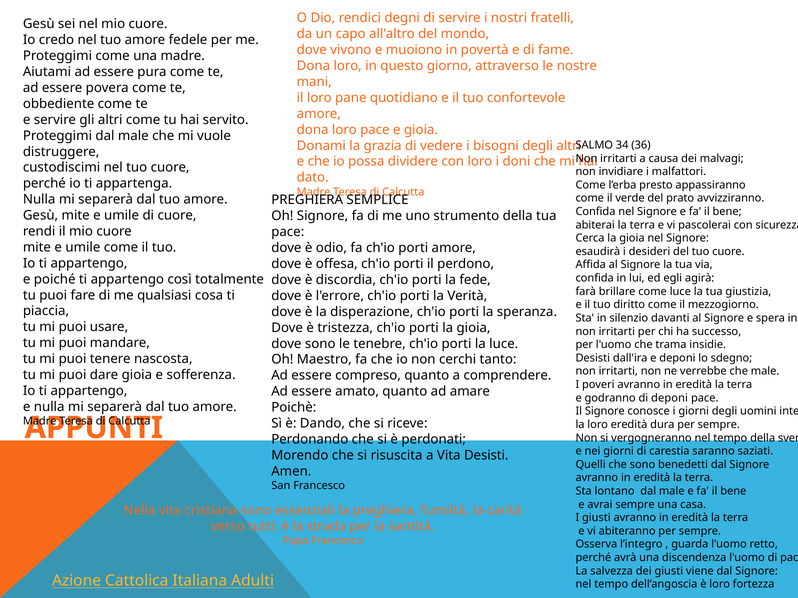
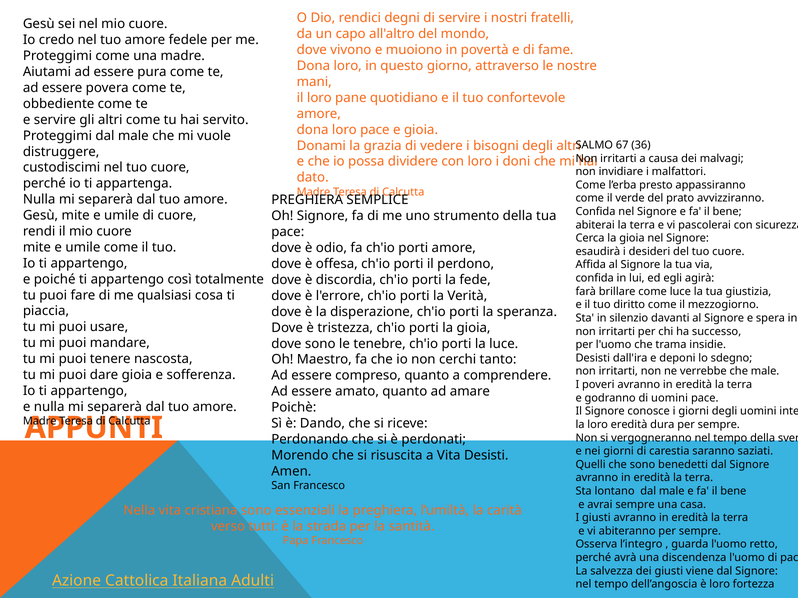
34: 34 -> 67
di deponi: deponi -> uomini
